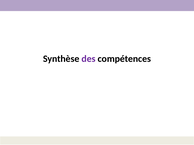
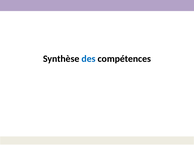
des colour: purple -> blue
